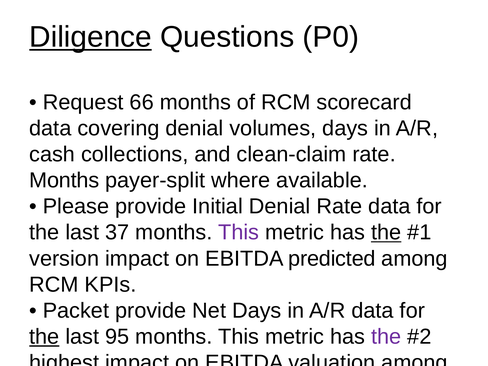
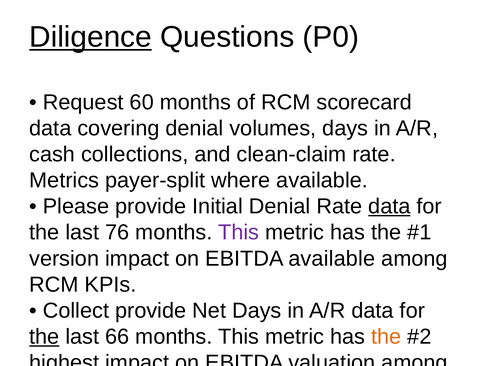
66: 66 -> 60
Months at (64, 180): Months -> Metrics
data at (389, 206) underline: none -> present
37: 37 -> 76
the at (386, 233) underline: present -> none
EBITDA predicted: predicted -> available
Packet at (76, 311): Packet -> Collect
95: 95 -> 66
the at (386, 337) colour: purple -> orange
